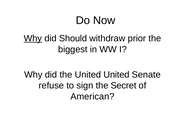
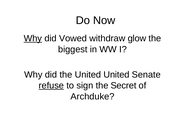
Should: Should -> Vowed
prior: prior -> glow
refuse underline: none -> present
American: American -> Archduke
